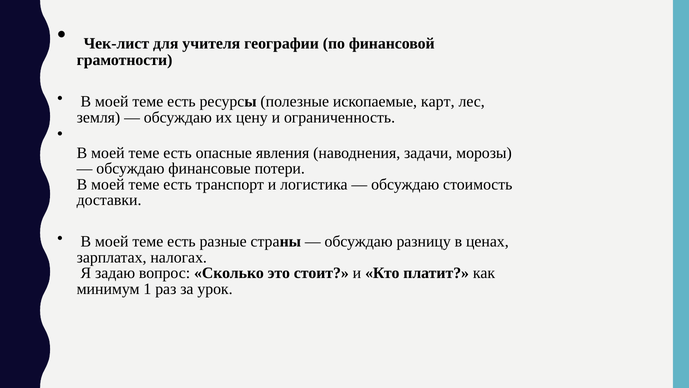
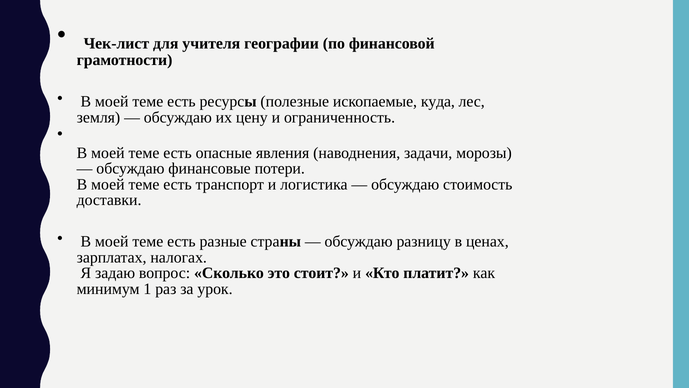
карт: карт -> куда
